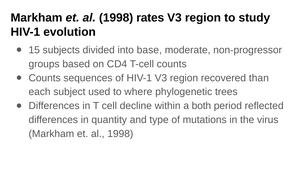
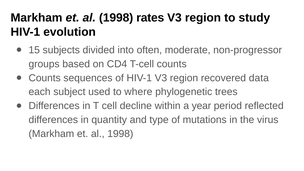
base: base -> often
than: than -> data
both: both -> year
